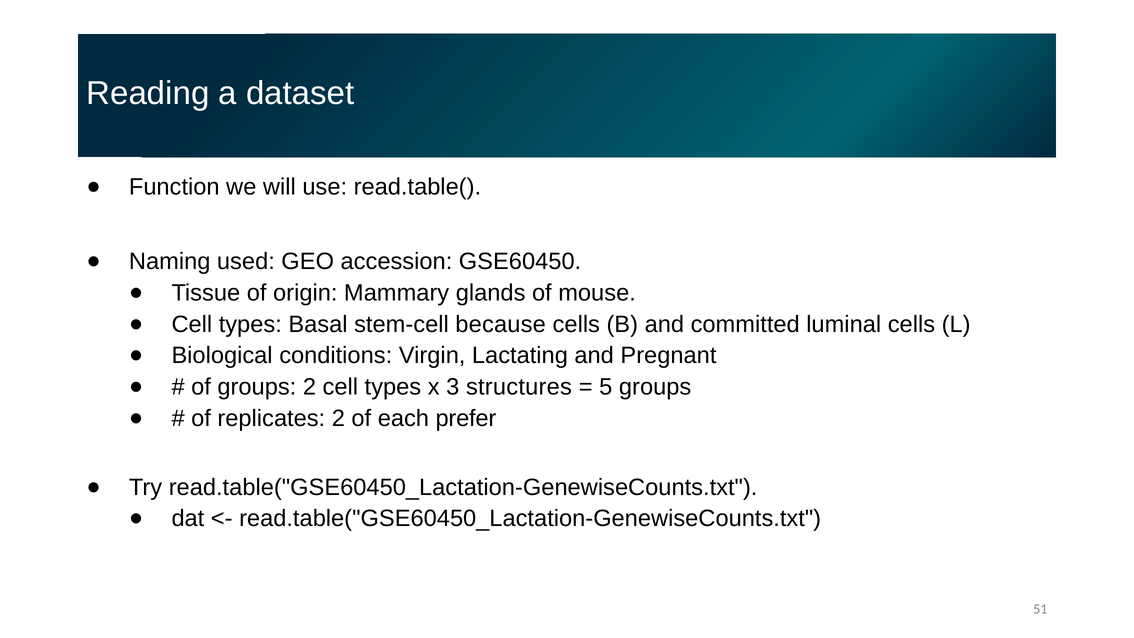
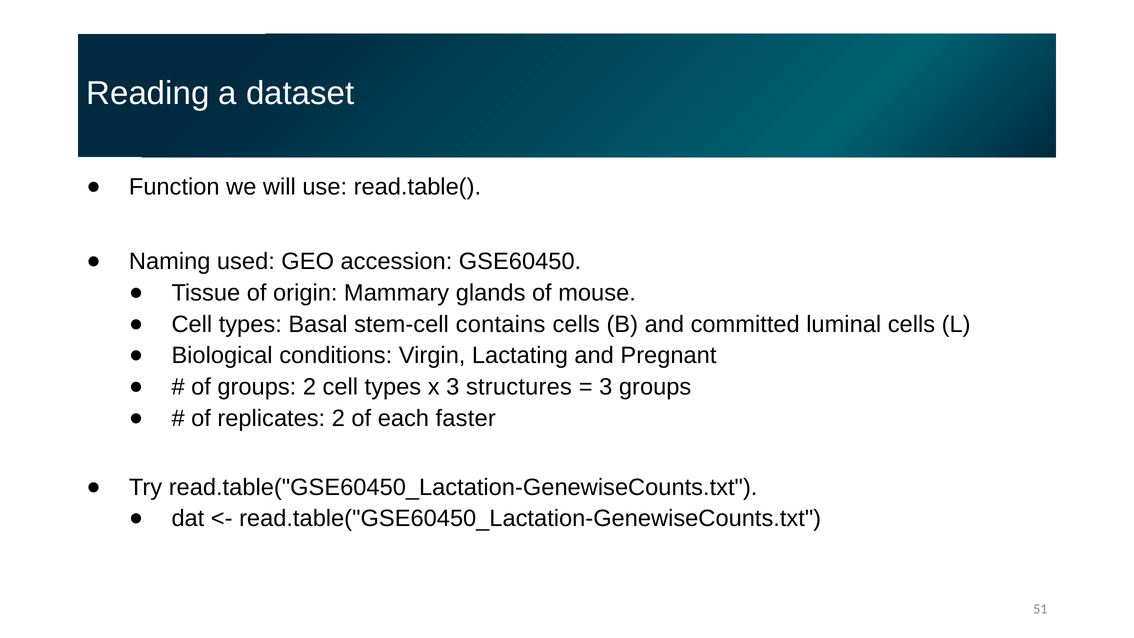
because: because -> contains
5 at (606, 387): 5 -> 3
prefer: prefer -> faster
